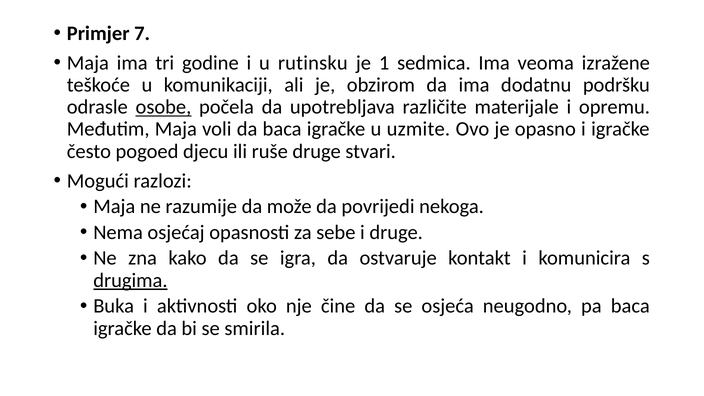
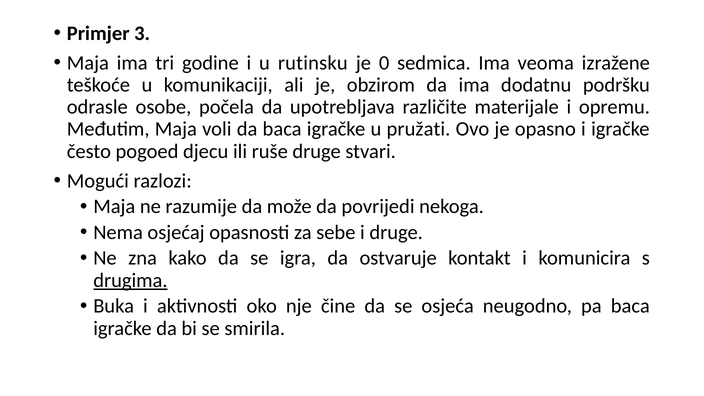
7: 7 -> 3
1: 1 -> 0
osobe underline: present -> none
uzmite: uzmite -> pružati
